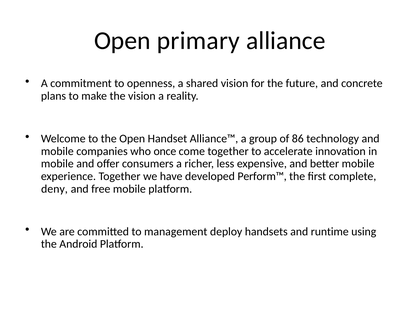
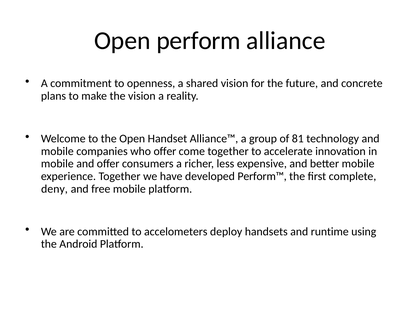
primary: primary -> perform
86: 86 -> 81
who once: once -> offer
management: management -> accelometers
